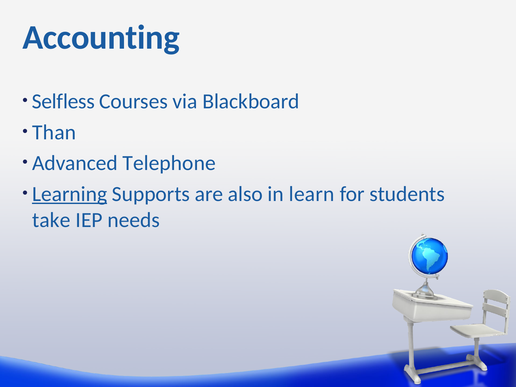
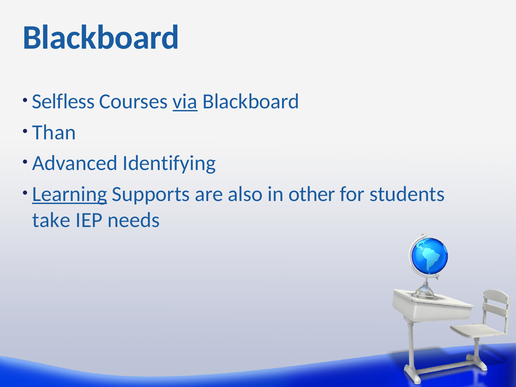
Accounting at (101, 38): Accounting -> Blackboard
via underline: none -> present
Telephone: Telephone -> Identifying
learn: learn -> other
